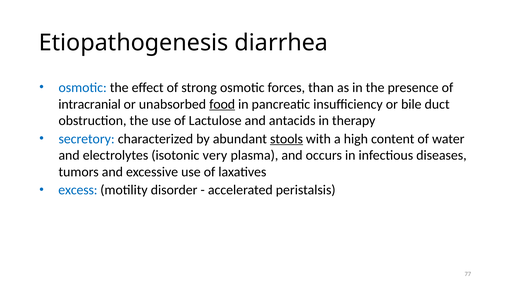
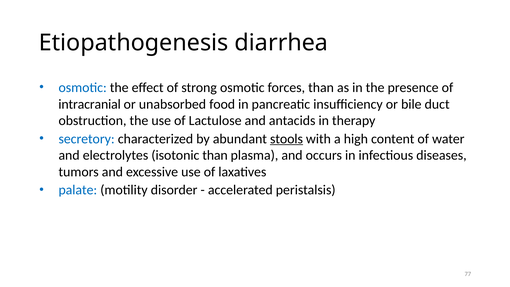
food underline: present -> none
isotonic very: very -> than
excess: excess -> palate
